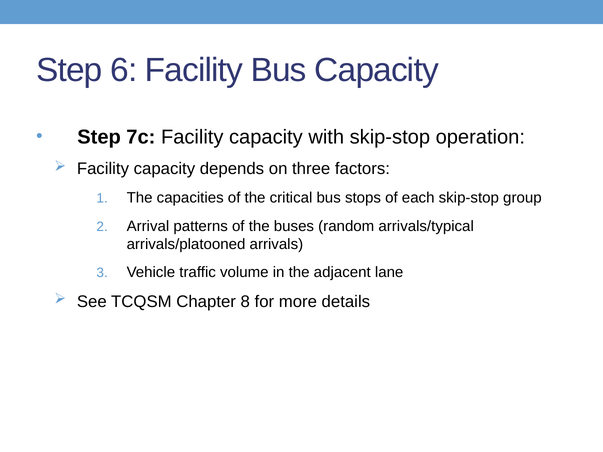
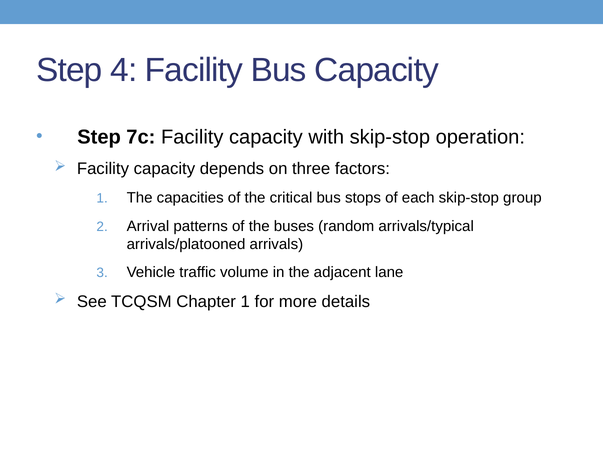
6: 6 -> 4
Chapter 8: 8 -> 1
